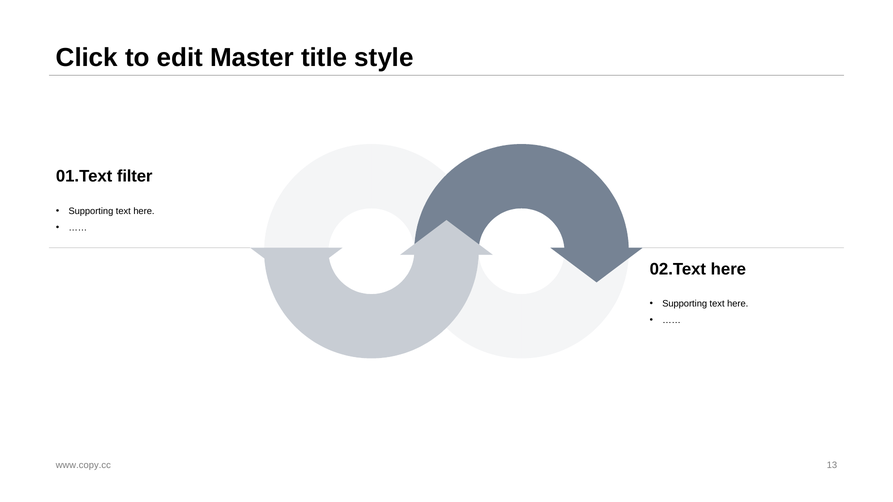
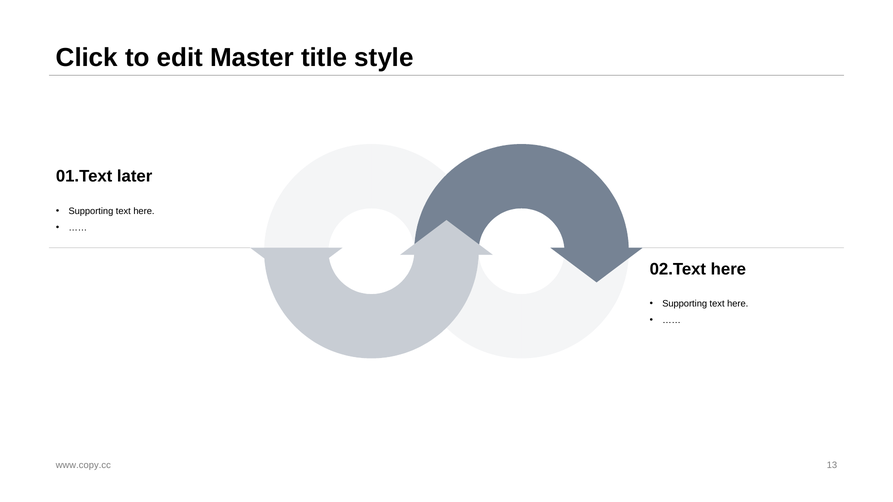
filter: filter -> later
